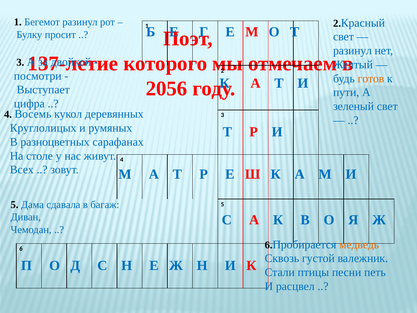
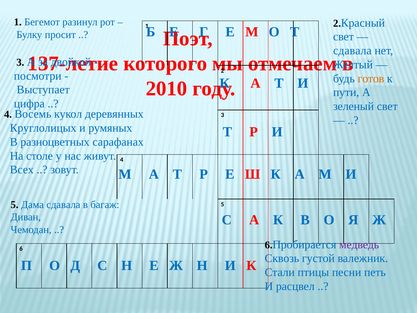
разинул at (352, 51): разинул -> сдавала
2056: 2056 -> 2010
медведь colour: orange -> purple
